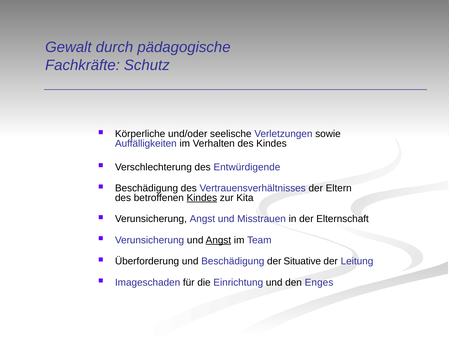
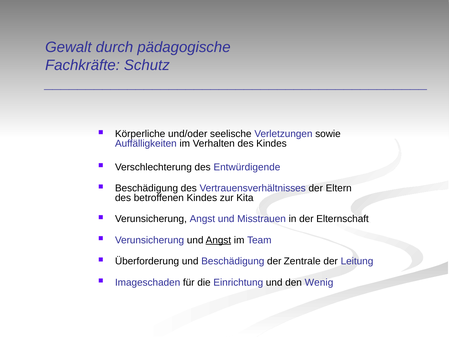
Kindes at (202, 198) underline: present -> none
Situative: Situative -> Zentrale
Enges: Enges -> Wenig
